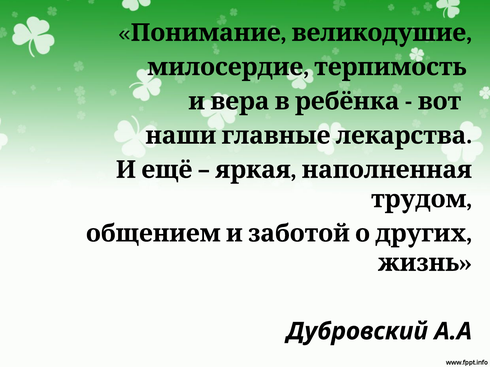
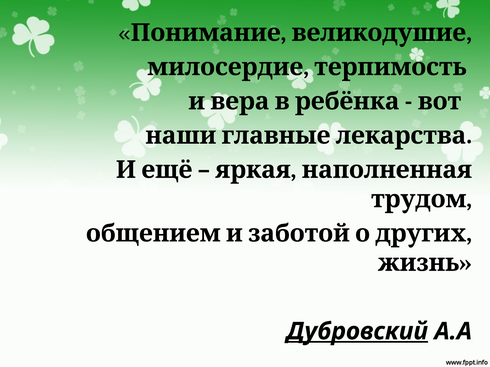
Дубровский underline: none -> present
